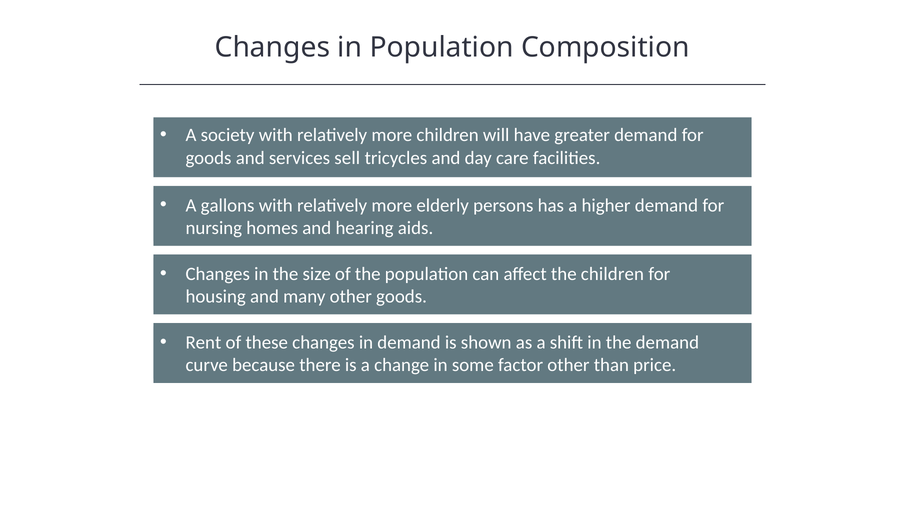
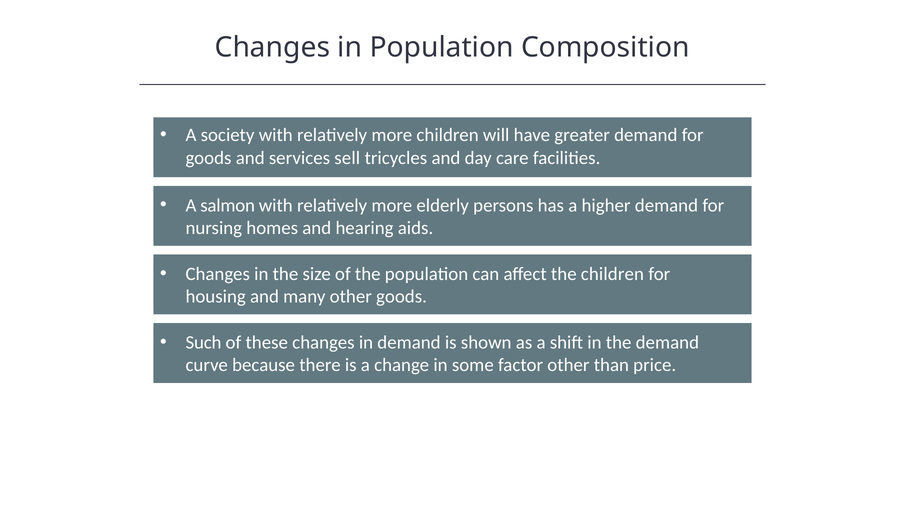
gallons: gallons -> salmon
Rent: Rent -> Such
